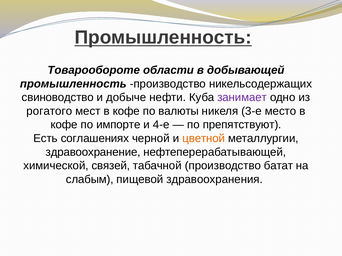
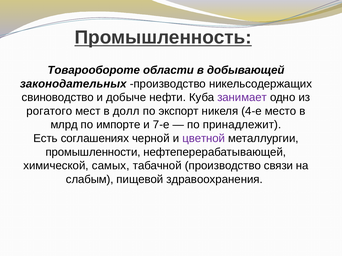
промышленность at (73, 84): промышленность -> законодательных
мест в кофе: кофе -> долл
валюты: валюты -> экспорт
3-е: 3-е -> 4-е
кофе at (64, 125): кофе -> млрд
4-е: 4-е -> 7-е
препятствуют: препятствуют -> принадлежит
цветной colour: orange -> purple
здравоохранение: здравоохранение -> промышленности
связей: связей -> самых
батат: батат -> связи
